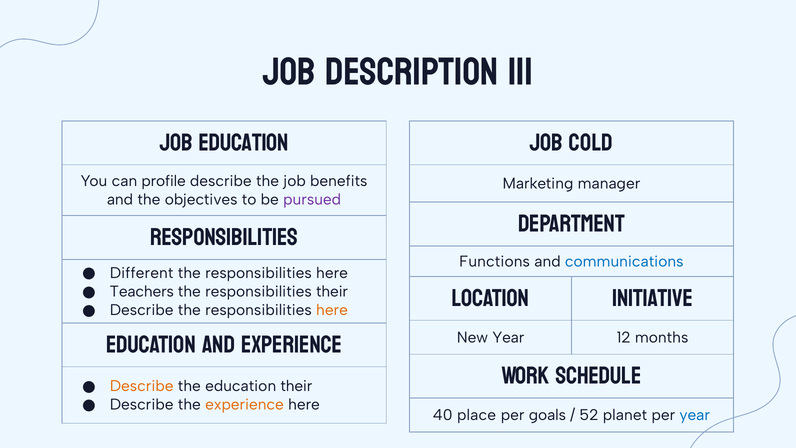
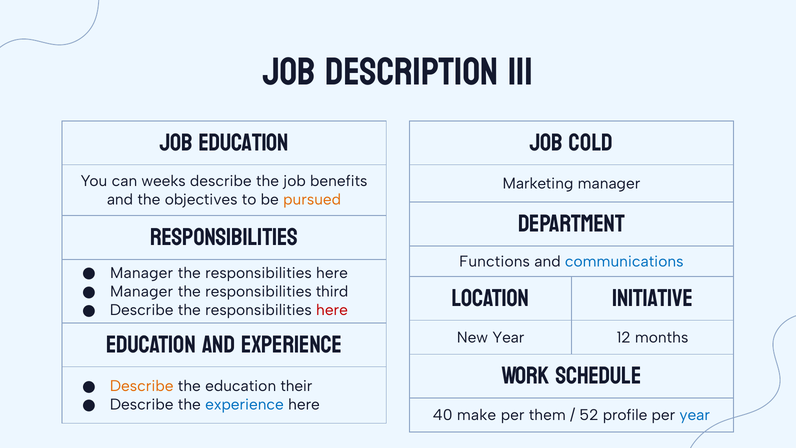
profile: profile -> weeks
pursued colour: purple -> orange
Different at (142, 273): Different -> Manager
Teachers at (142, 291): Teachers -> Manager
responsibilities their: their -> third
here at (332, 310) colour: orange -> red
experience at (245, 404) colour: orange -> blue
place: place -> make
goals: goals -> them
planet: planet -> profile
